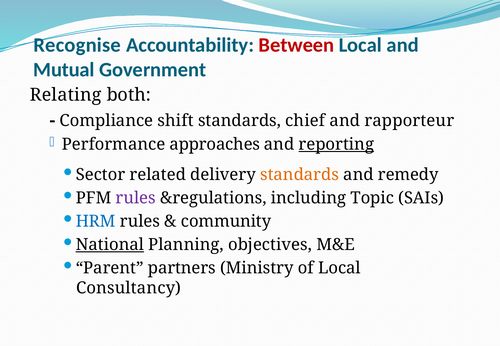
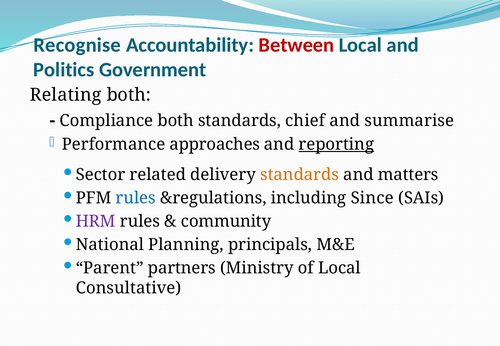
Mutual: Mutual -> Politics
Compliance shift: shift -> both
rapporteur: rapporteur -> summarise
remedy: remedy -> matters
rules at (136, 198) colour: purple -> blue
Topic: Topic -> Since
HRM colour: blue -> purple
National underline: present -> none
objectives: objectives -> principals
Consultancy: Consultancy -> Consultative
